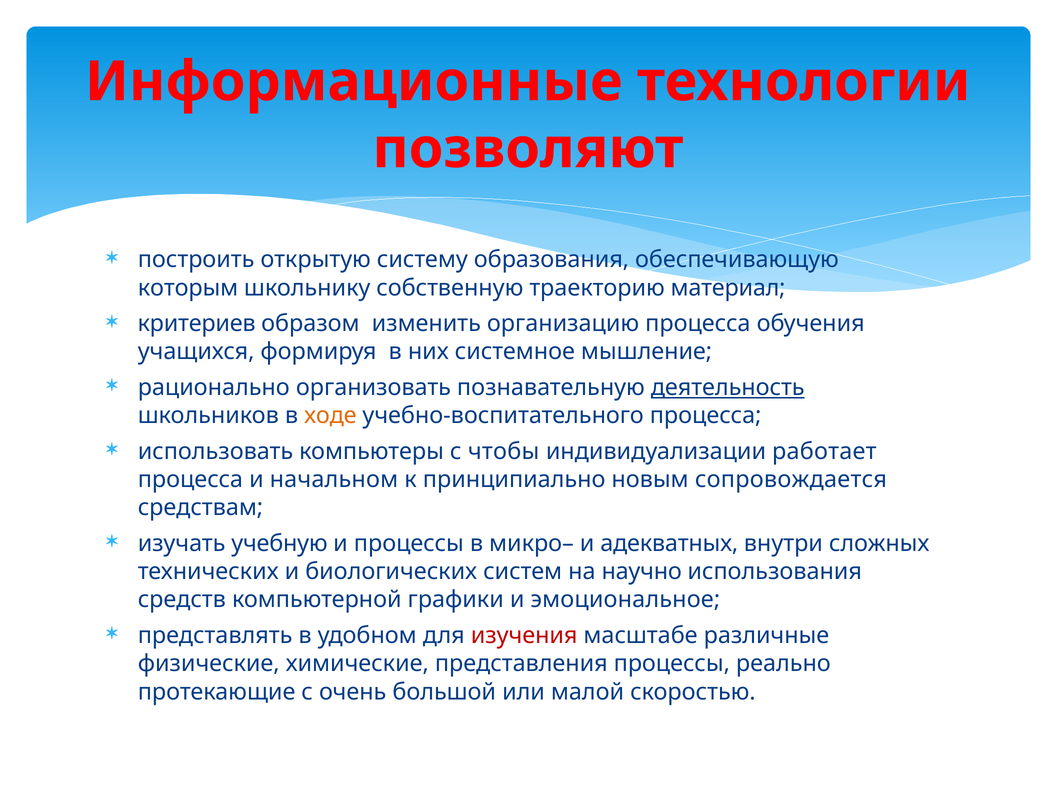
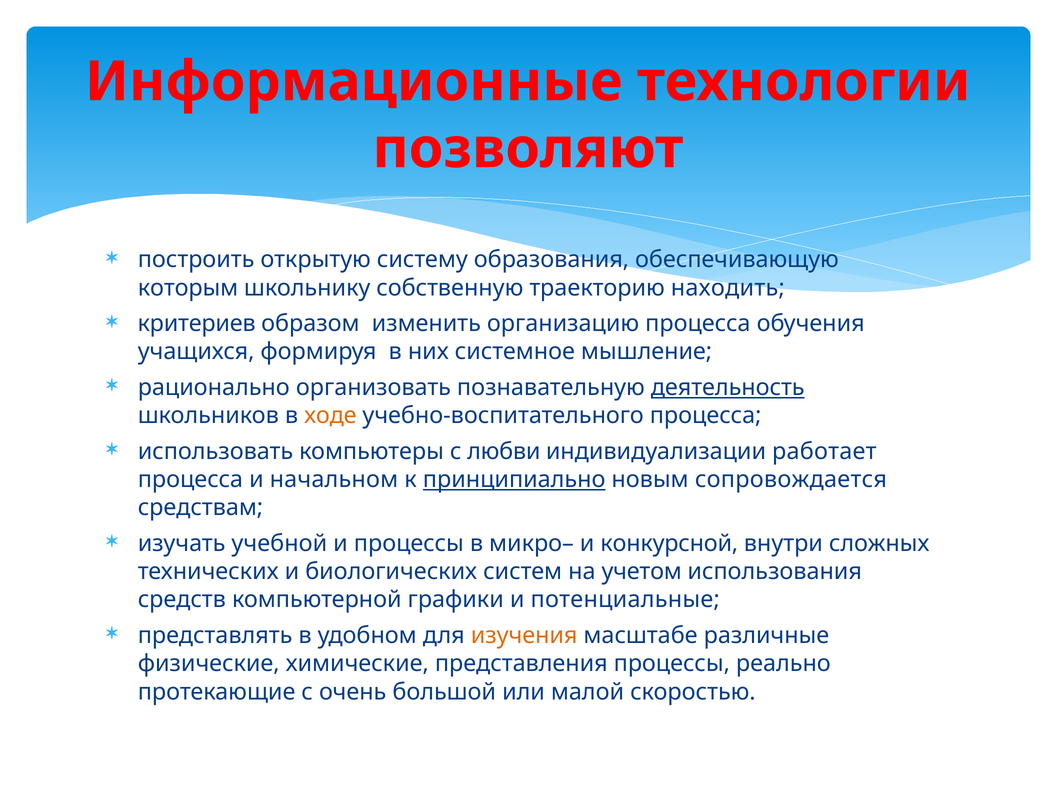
материал: материал -> находить
чтобы: чтобы -> любви
принципиально underline: none -> present
учебную: учебную -> учебной
адекватных: адекватных -> конкурсной
научно: научно -> учетом
эмоциональное: эмоциональное -> потенциальные
изучения colour: red -> orange
